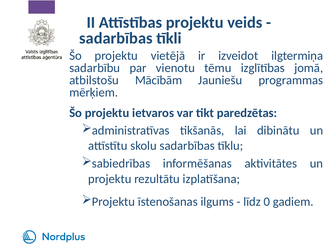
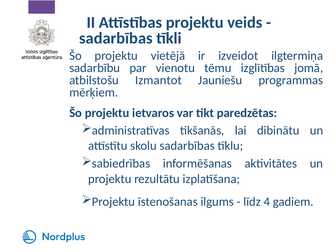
Mācībām: Mācībām -> Izmantot
0: 0 -> 4
